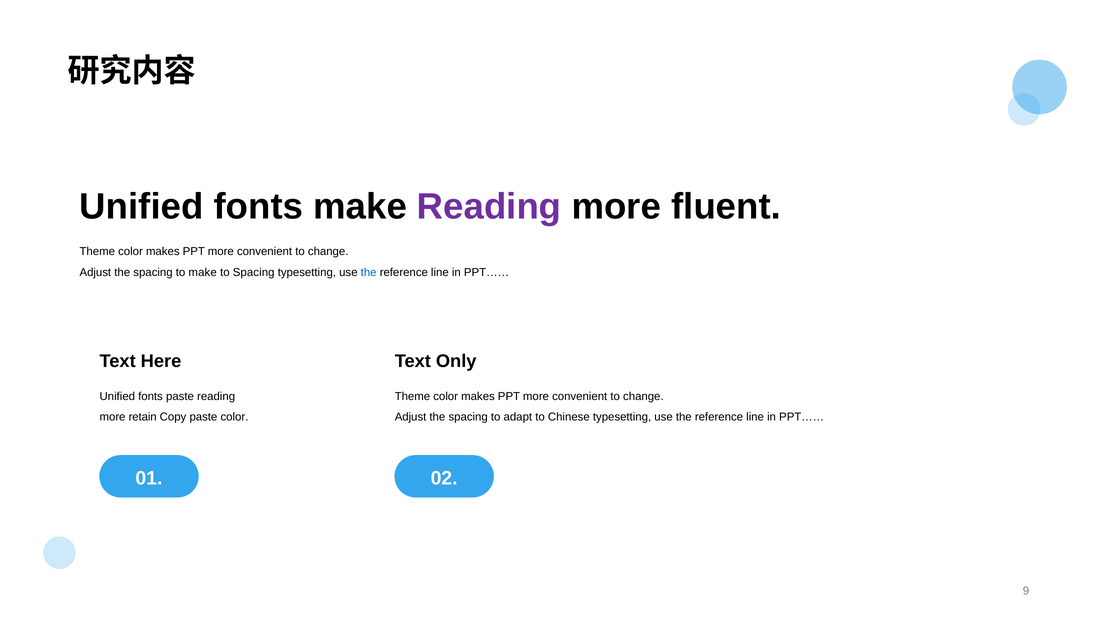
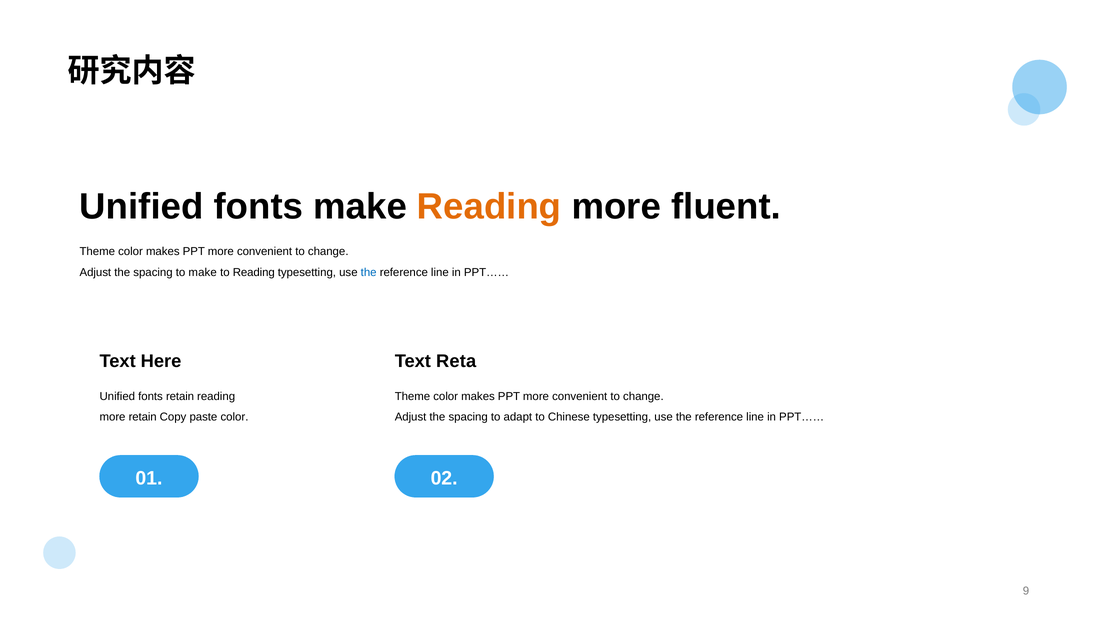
Reading at (489, 207) colour: purple -> orange
to Spacing: Spacing -> Reading
Only: Only -> Reta
fonts paste: paste -> retain
